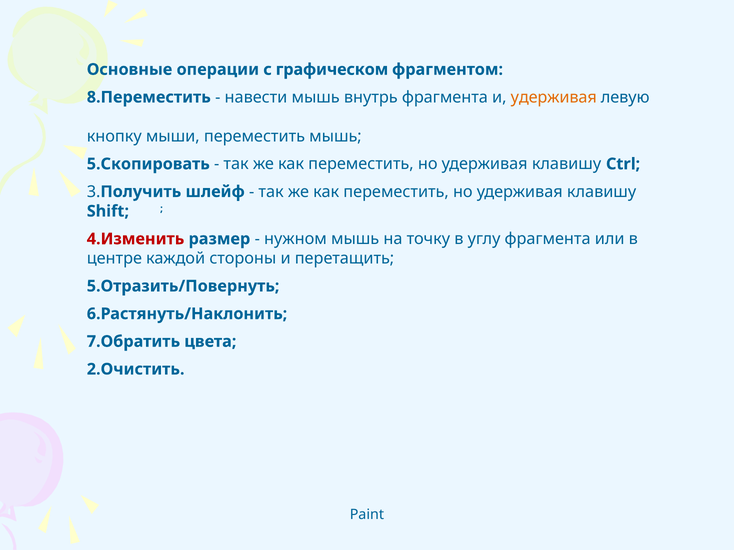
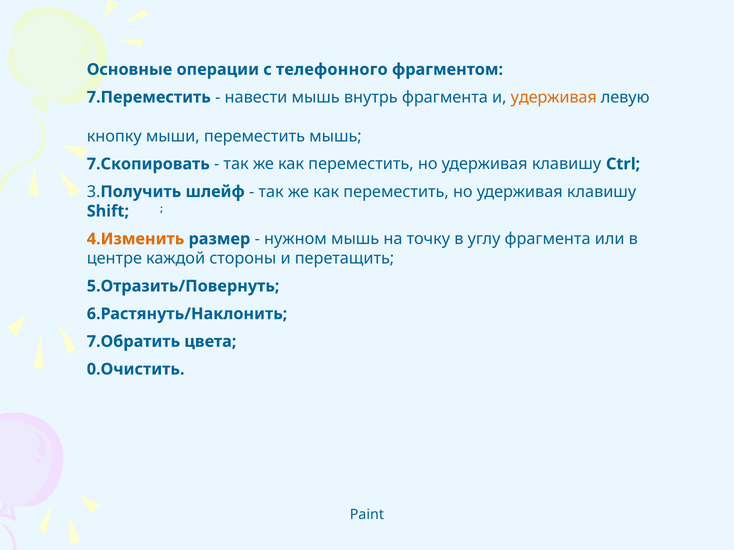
графическом: графическом -> телефонного
8.Переместить: 8.Переместить -> 7.Переместить
5.Скопировать: 5.Скопировать -> 7.Скопировать
4.Изменить colour: red -> orange
2.Очистить: 2.Очистить -> 0.Очистить
